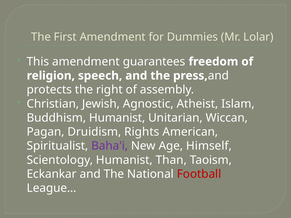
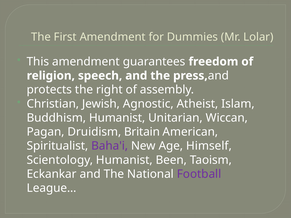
Rights: Rights -> Britain
Than: Than -> Been
Football colour: red -> purple
